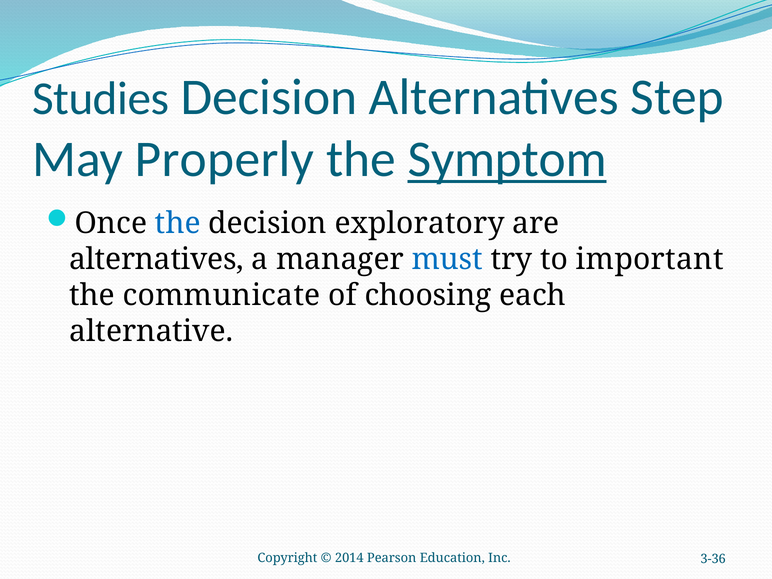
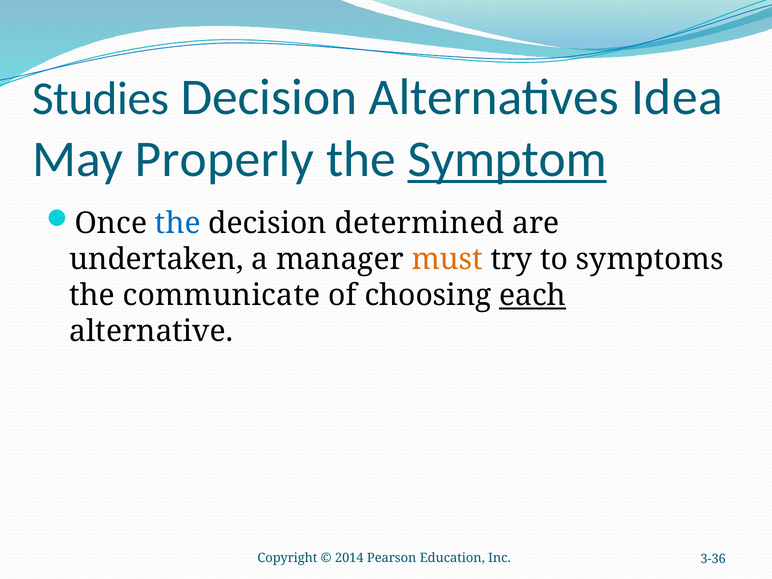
Step: Step -> Idea
exploratory: exploratory -> determined
alternatives at (157, 259): alternatives -> undertaken
must colour: blue -> orange
important: important -> symptoms
each underline: none -> present
